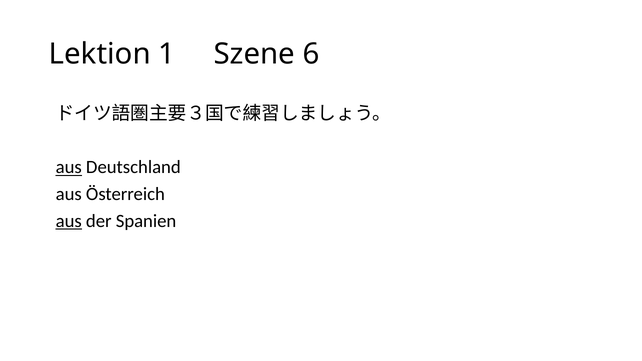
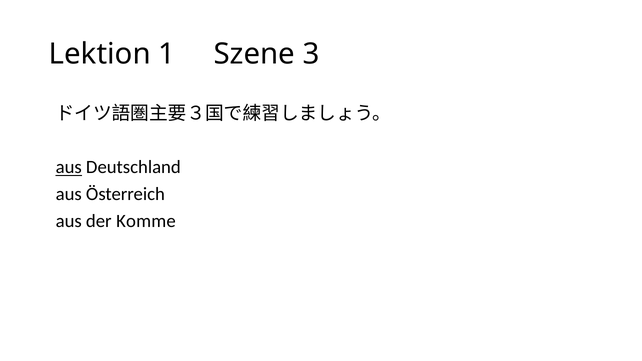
6: 6 -> 3
aus at (69, 221) underline: present -> none
Spanien: Spanien -> Komme
